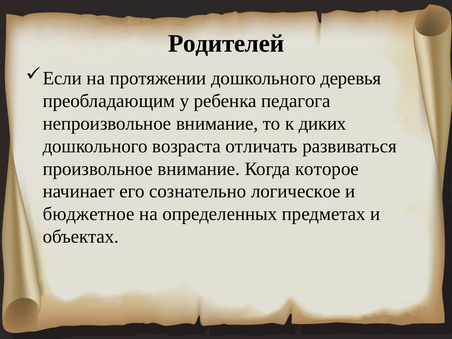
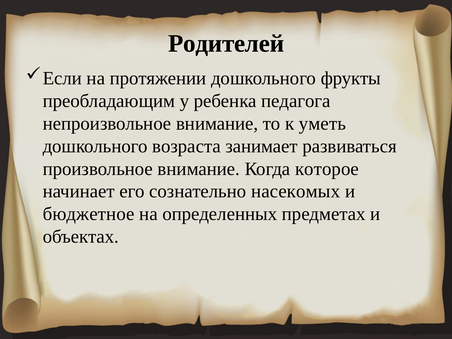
деревья: деревья -> фрукты
диких: диких -> уметь
отличать: отличать -> занимает
логическое: логическое -> насекомых
